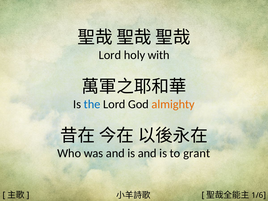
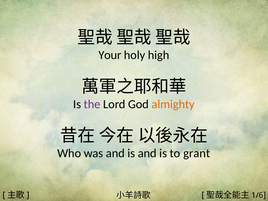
Lord at (110, 55): Lord -> Your
with: with -> high
the colour: blue -> purple
